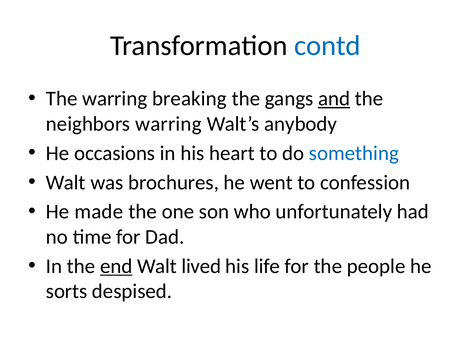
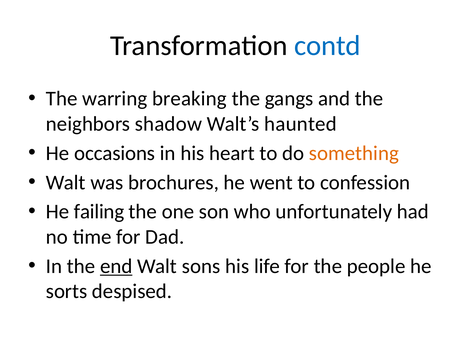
and underline: present -> none
neighbors warring: warring -> shadow
anybody: anybody -> haunted
something colour: blue -> orange
made: made -> failing
lived: lived -> sons
